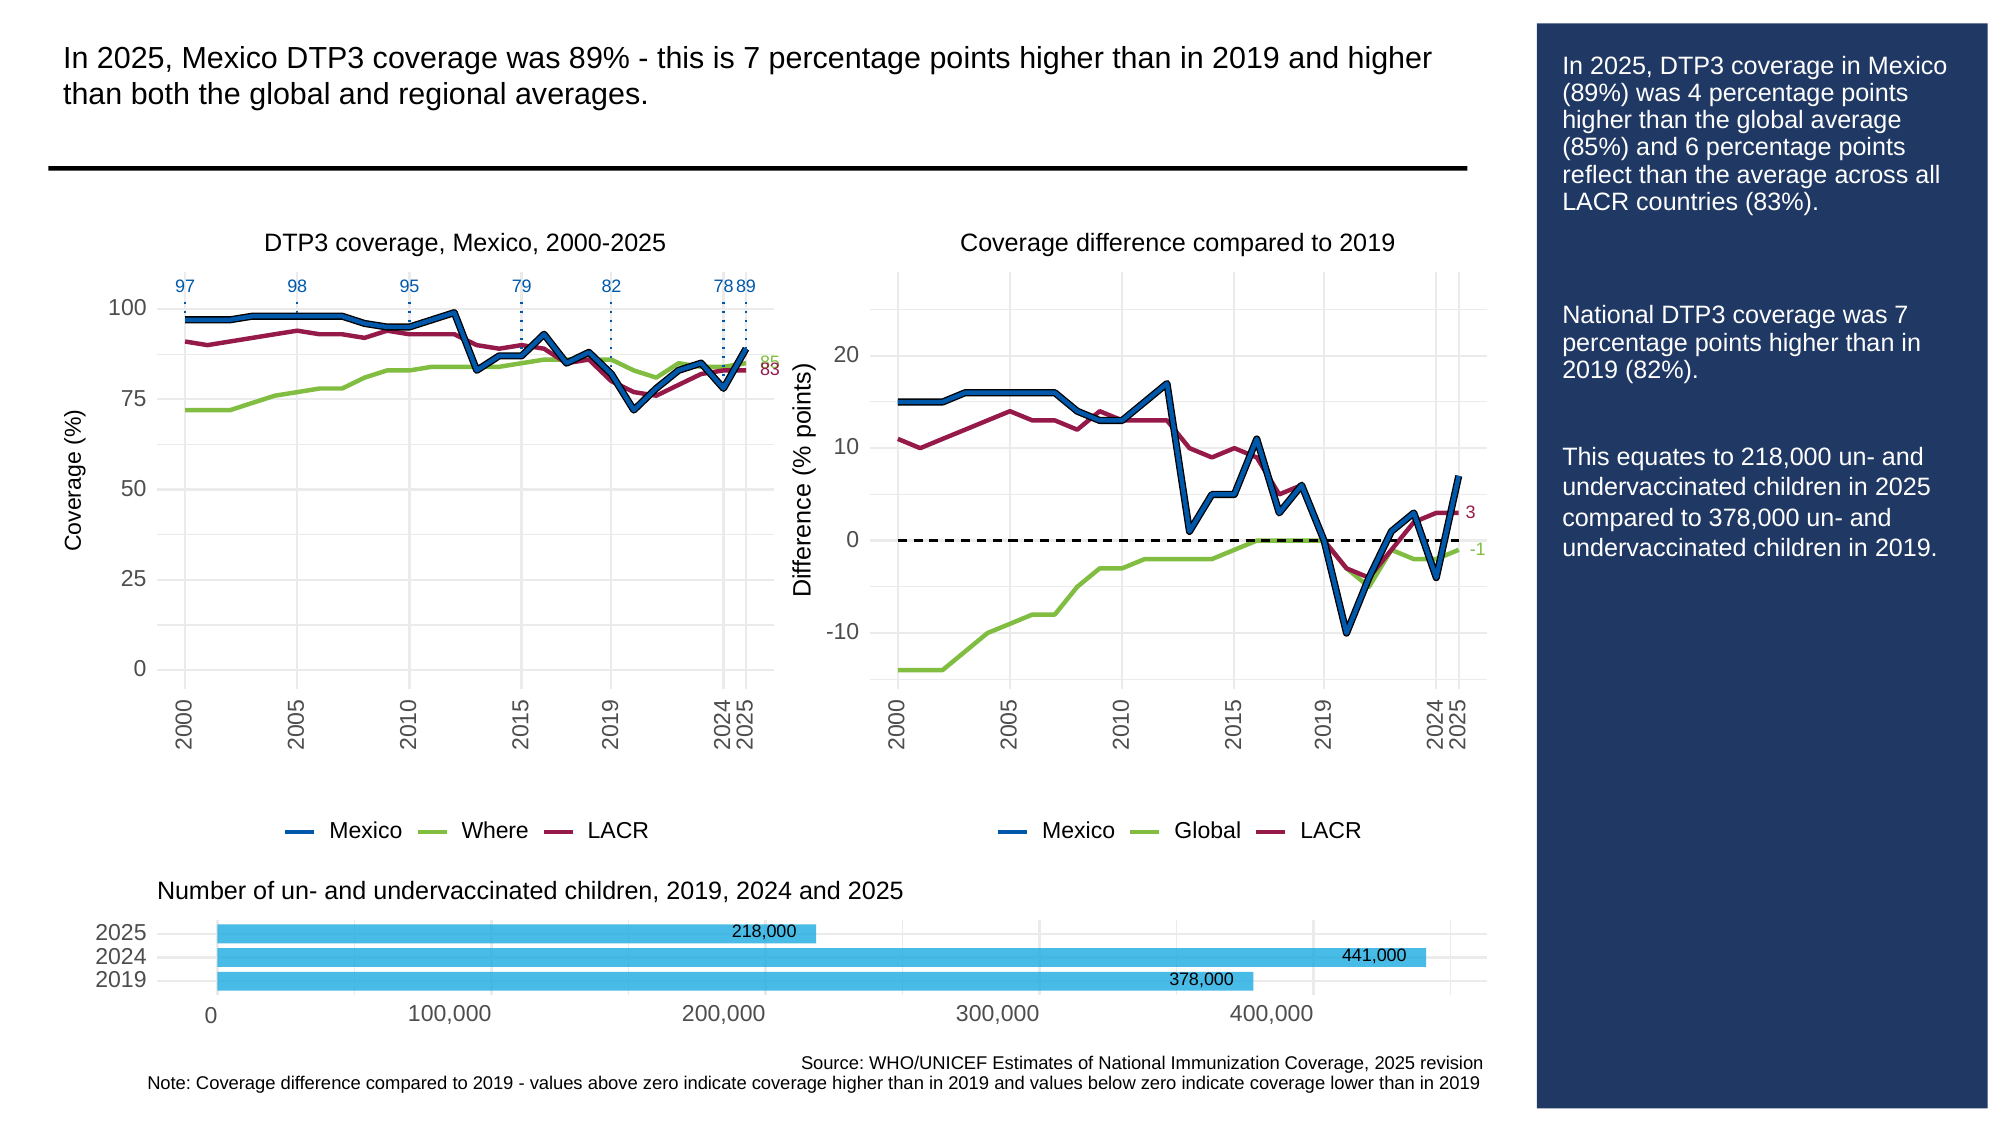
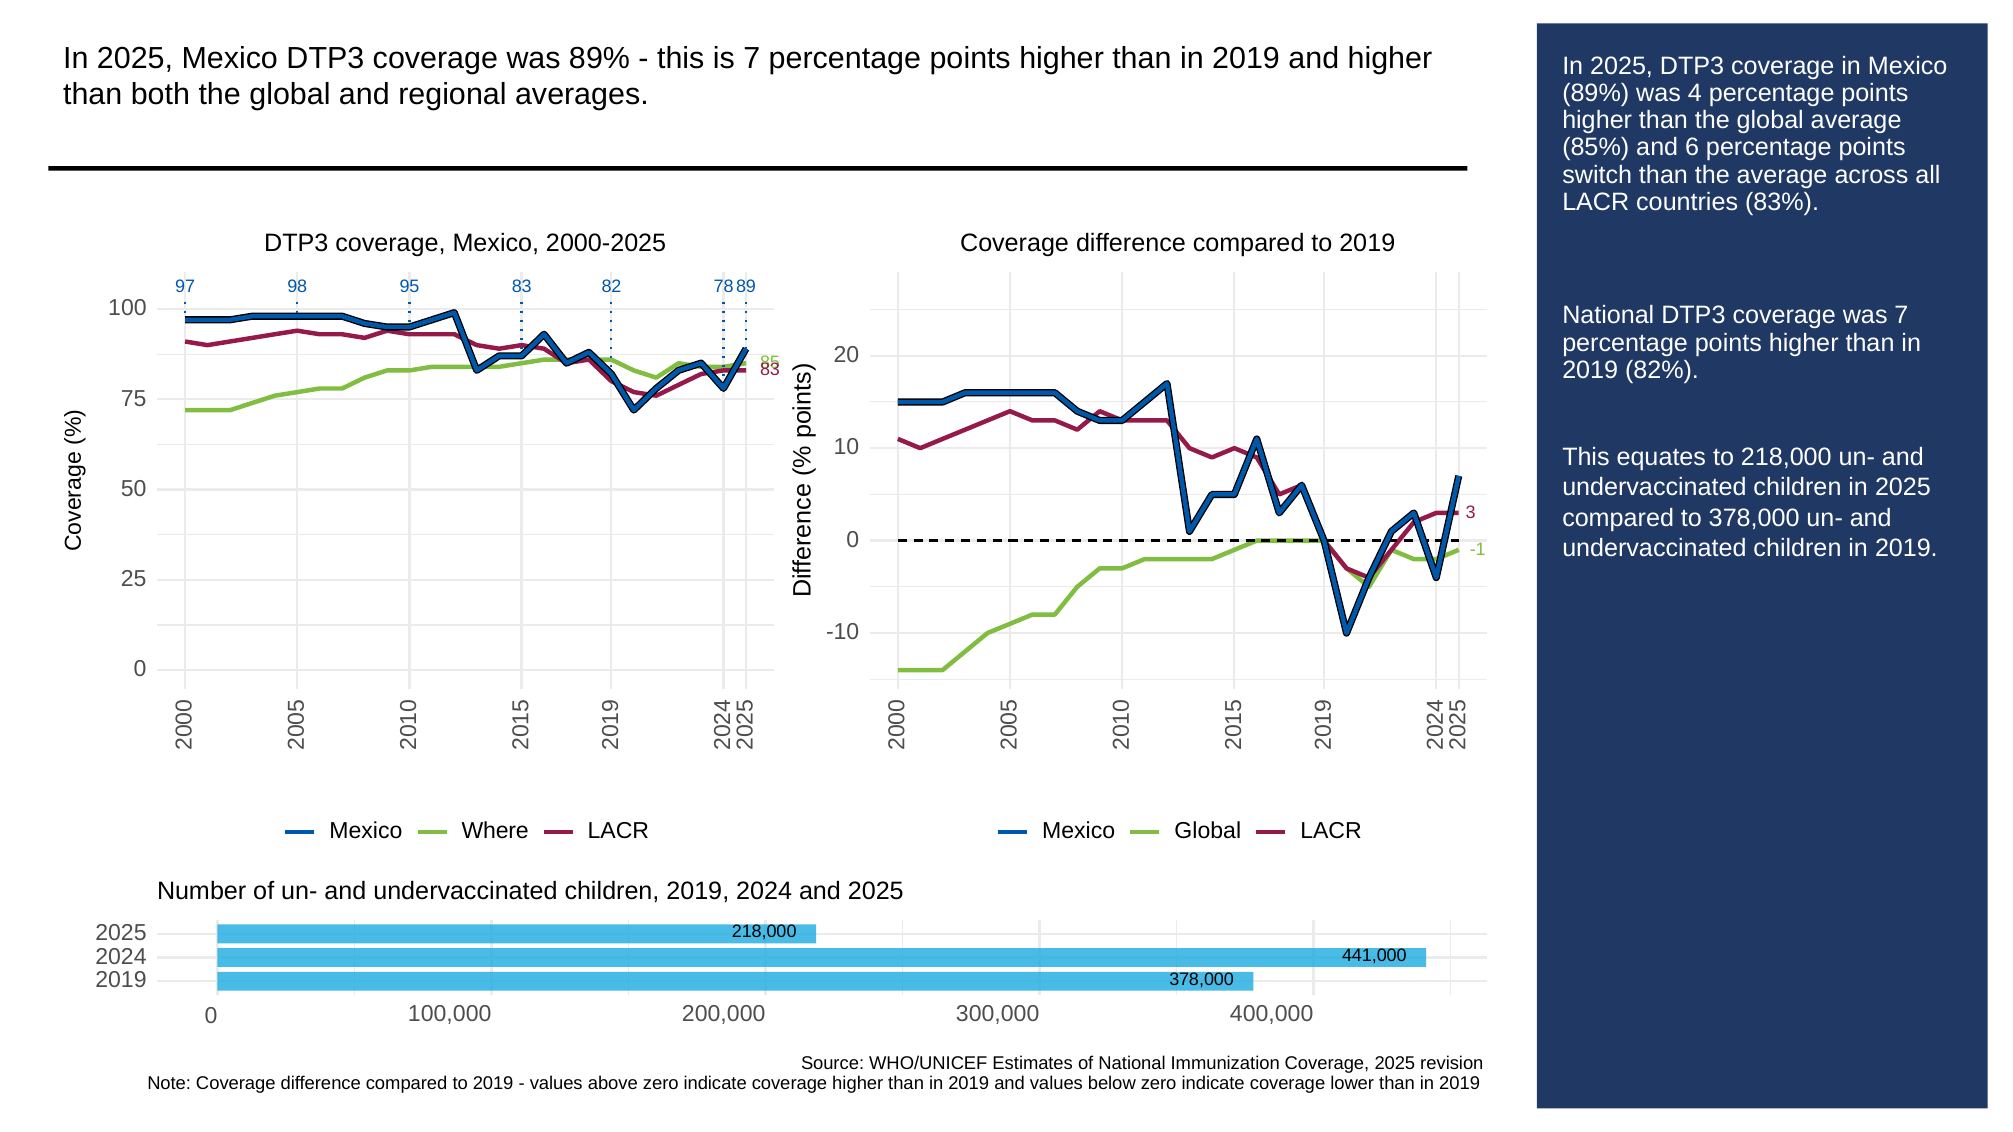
reflect: reflect -> switch
95 79: 79 -> 83
